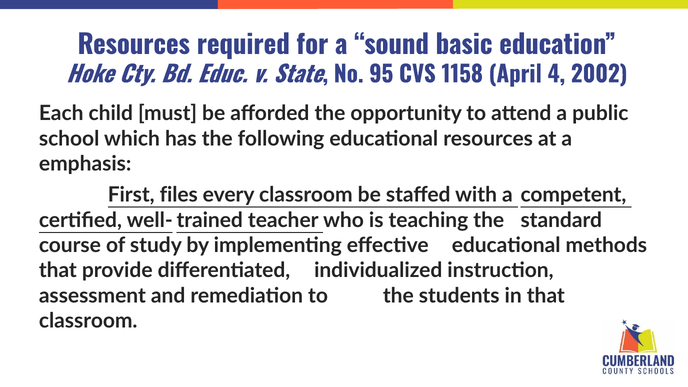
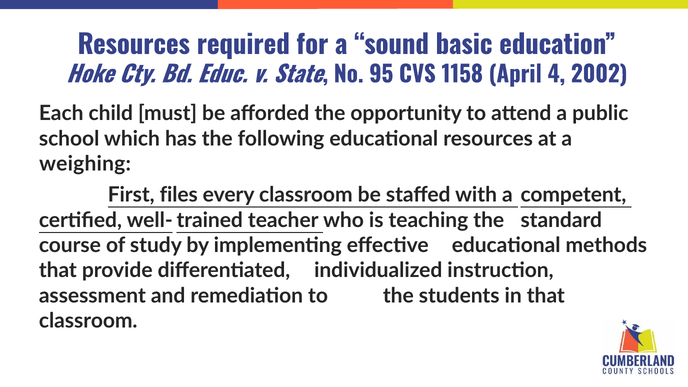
emphasis: emphasis -> weighing
